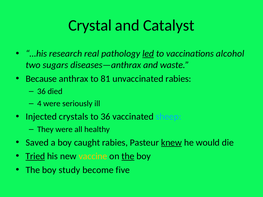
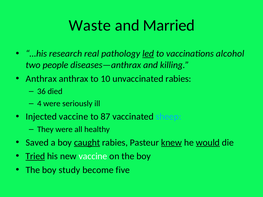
Crystal: Crystal -> Waste
Catalyst: Catalyst -> Married
sugars: sugars -> people
waste: waste -> killing
Because at (41, 79): Because -> Anthrax
81: 81 -> 10
Injected crystals: crystals -> vaccine
to 36: 36 -> 87
caught underline: none -> present
would underline: none -> present
vaccine at (93, 156) colour: yellow -> white
the at (128, 156) underline: present -> none
